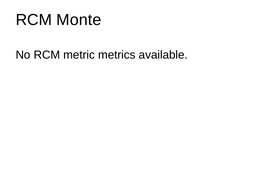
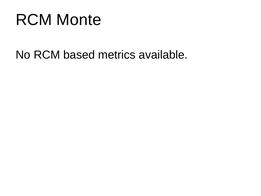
metric: metric -> based
